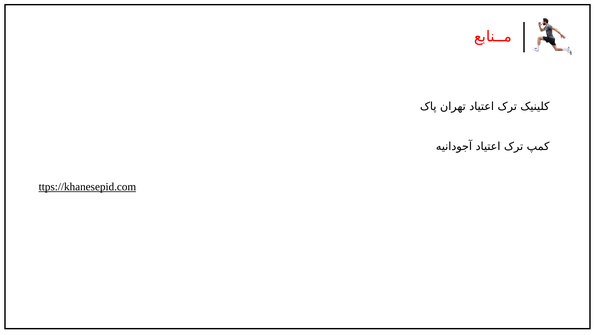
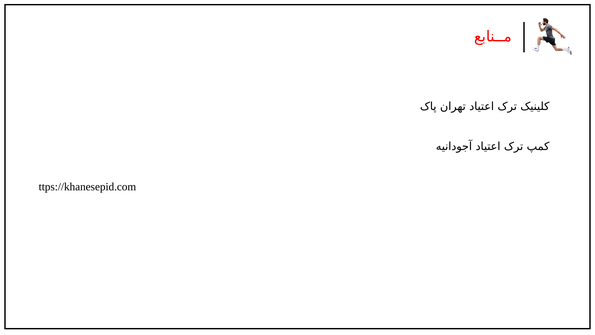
ttps://khanesepid.com underline: present -> none
